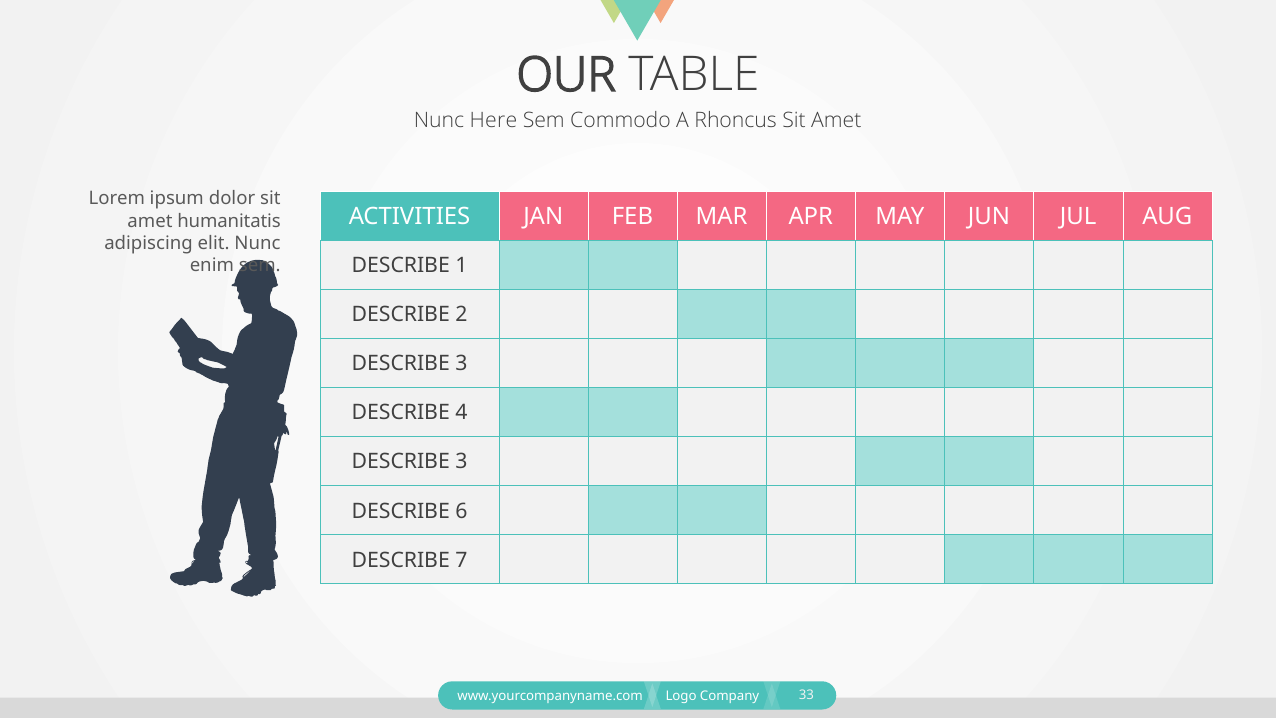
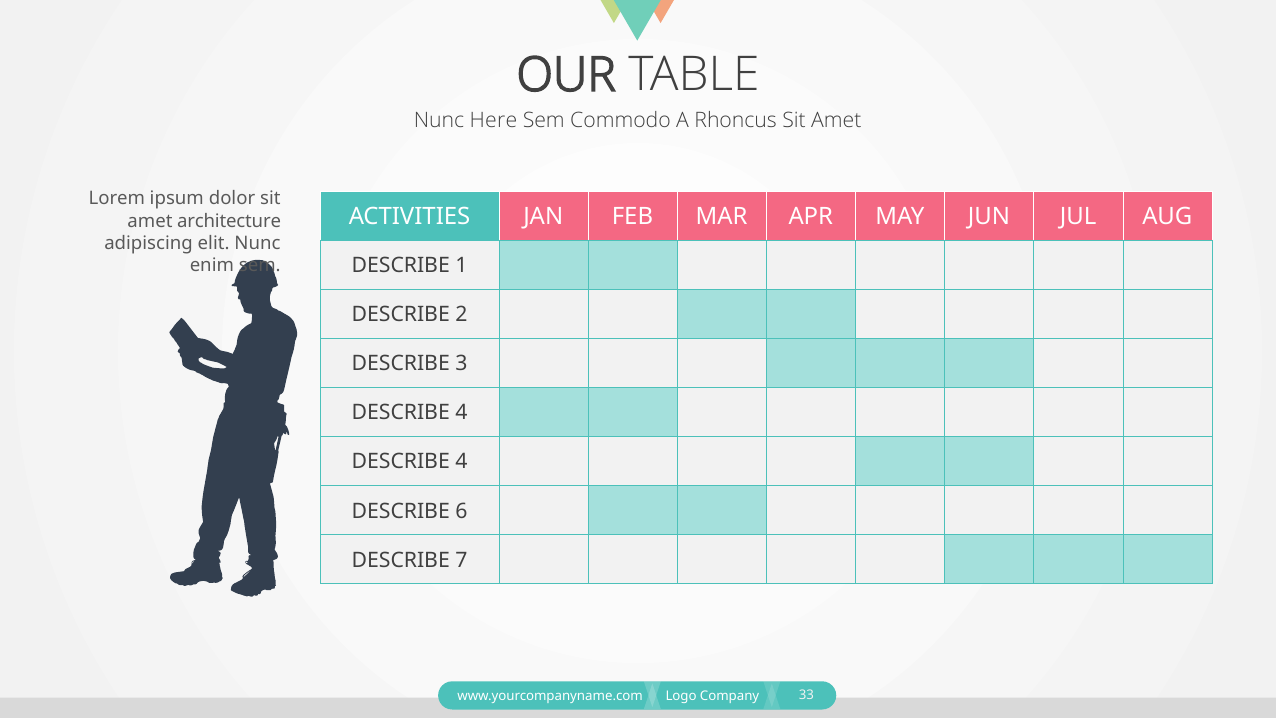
humanitatis: humanitatis -> architecture
3 at (461, 462): 3 -> 4
